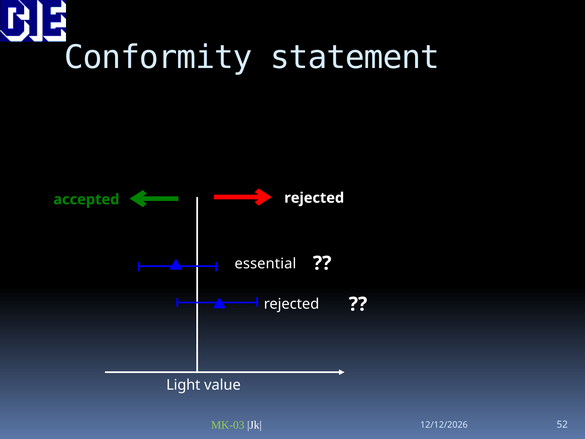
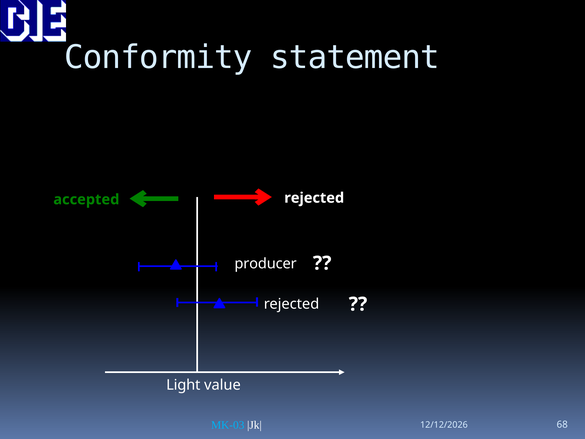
essential: essential -> producer
MK-03 colour: light green -> light blue
52: 52 -> 68
